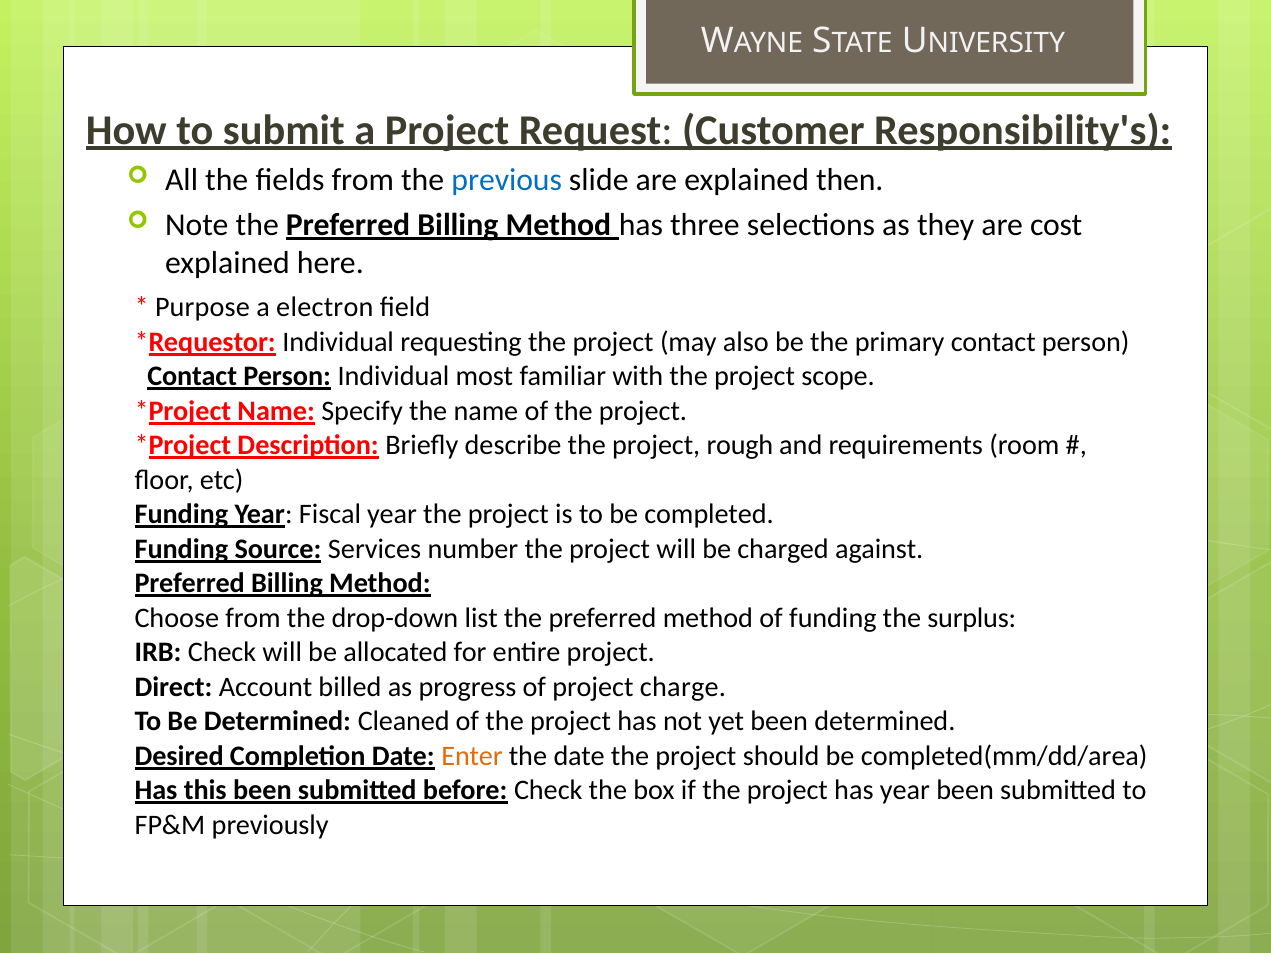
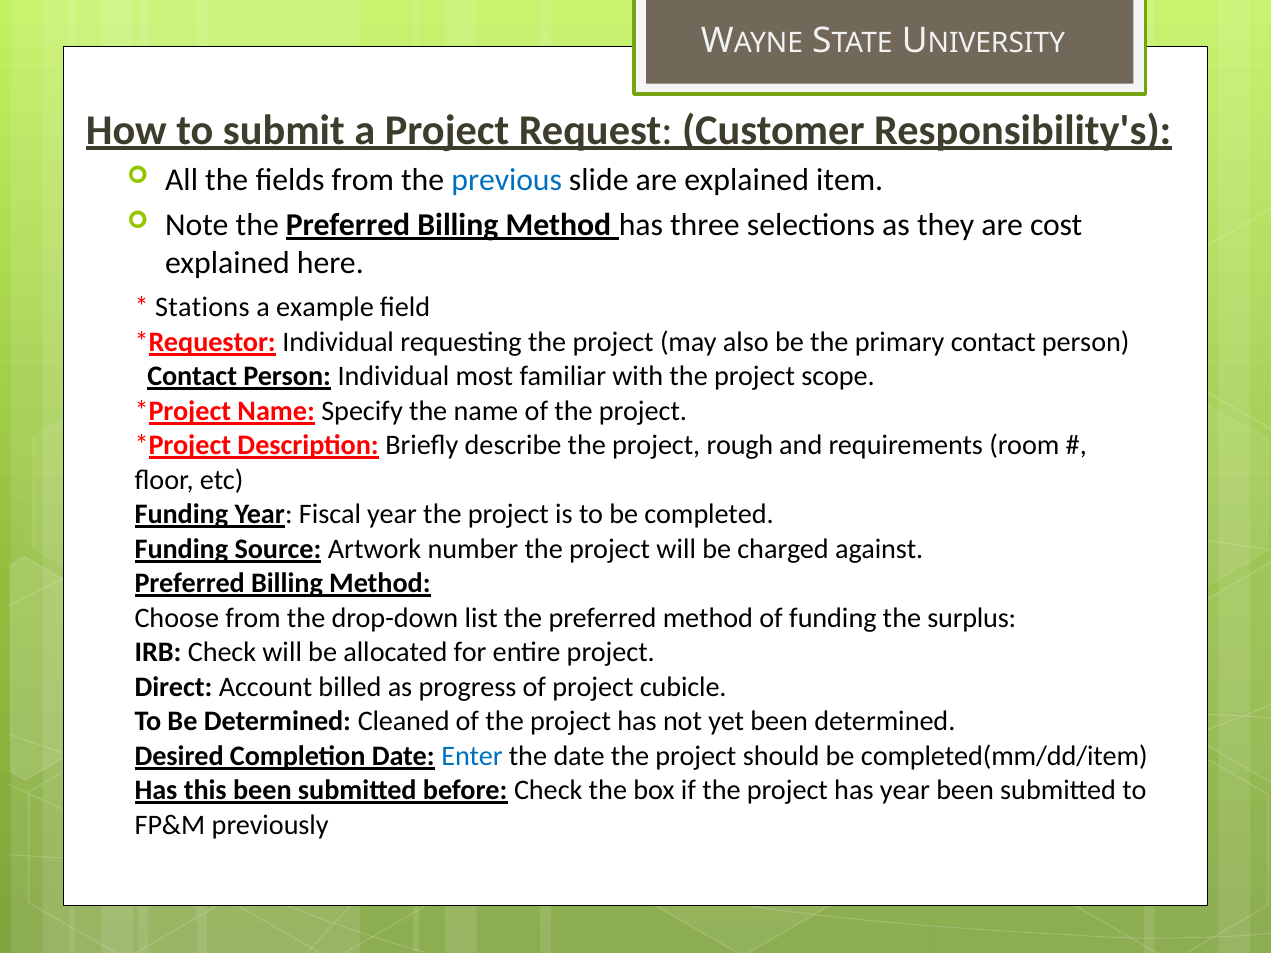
then: then -> item
Purpose: Purpose -> Stations
electron: electron -> example
Services: Services -> Artwork
charge: charge -> cubicle
Enter colour: orange -> blue
completed(mm/dd/area: completed(mm/dd/area -> completed(mm/dd/item
